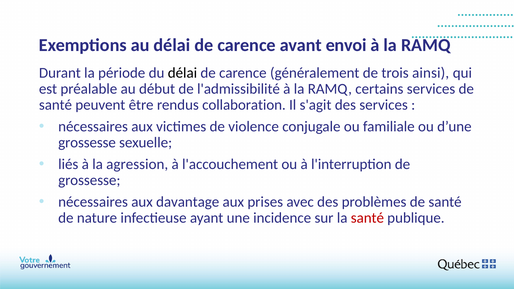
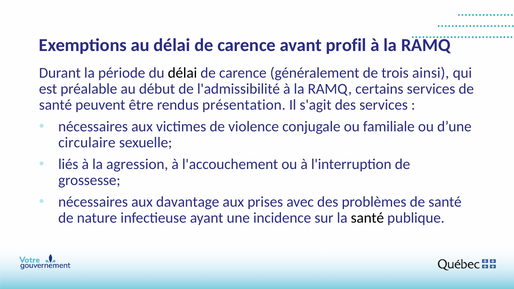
envoi: envoi -> profil
collaboration: collaboration -> présentation
grossesse at (87, 143): grossesse -> circulaire
santé at (367, 218) colour: red -> black
